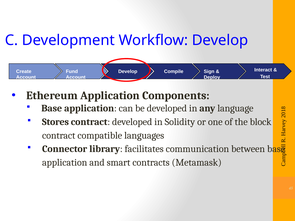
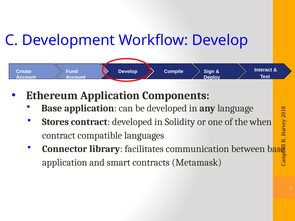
block: block -> when
